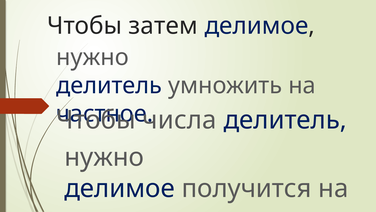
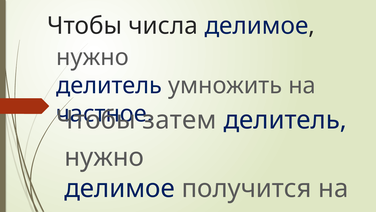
затем: затем -> числа
числа: числа -> затем
